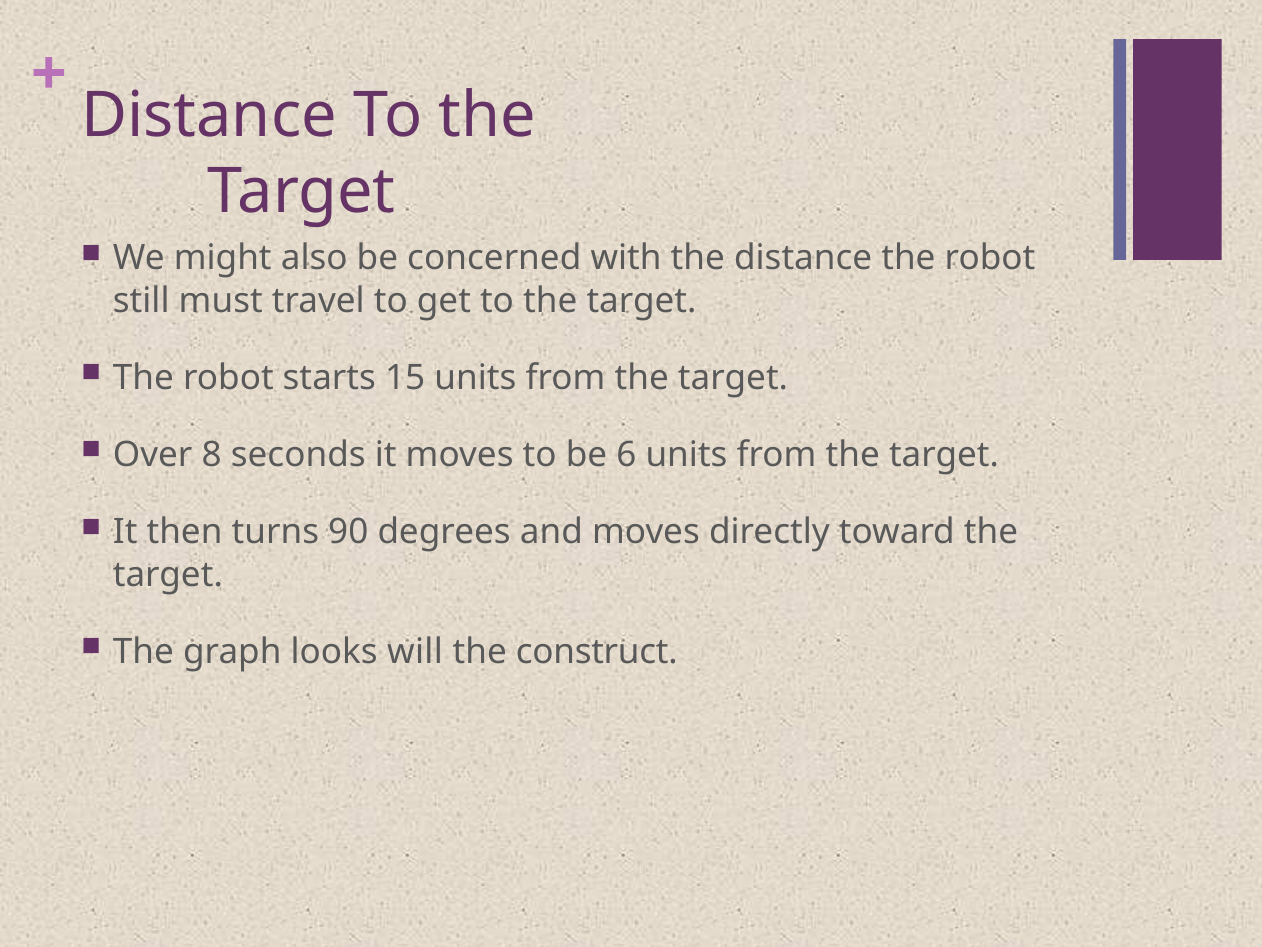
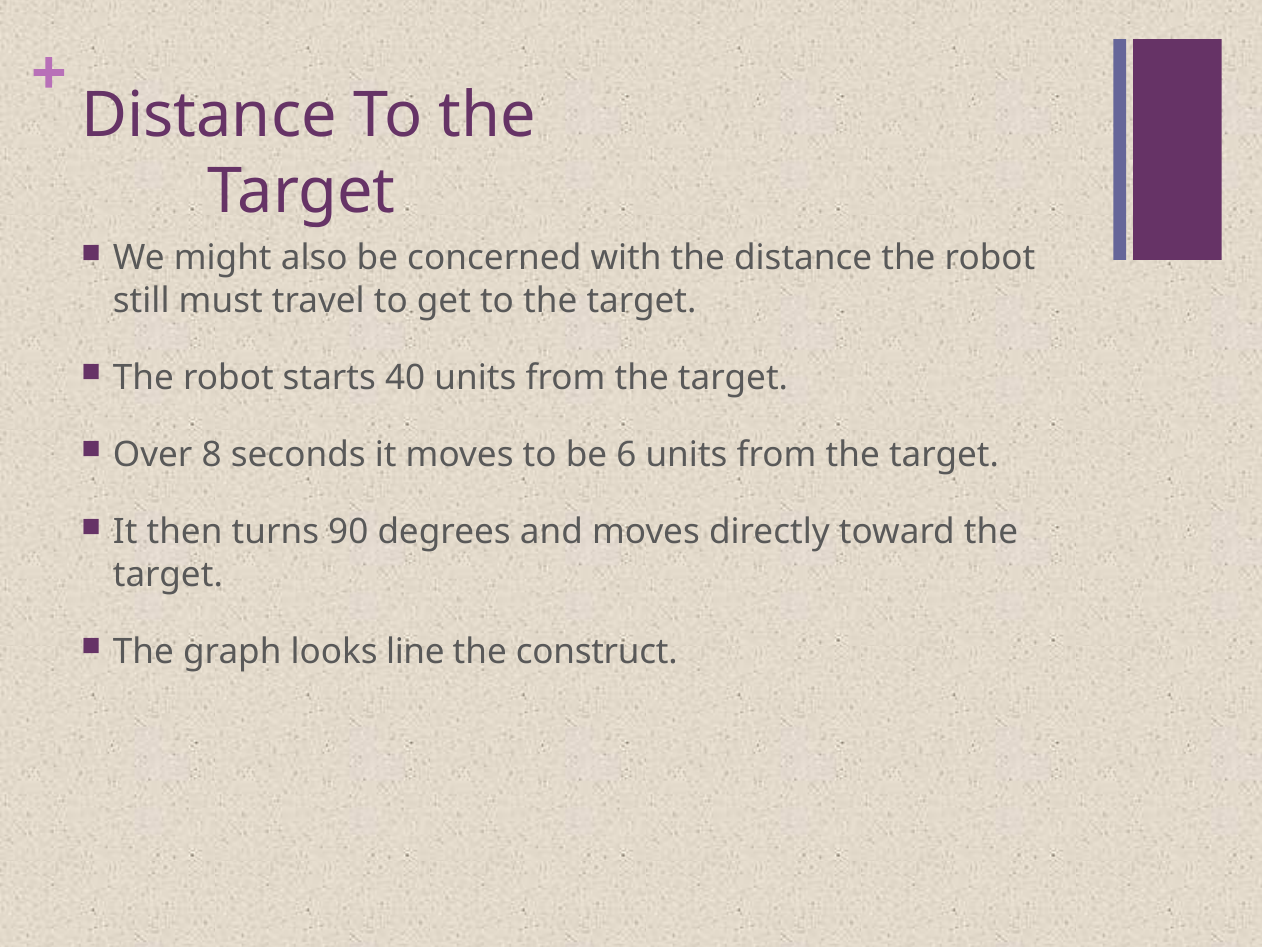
15: 15 -> 40
will: will -> line
